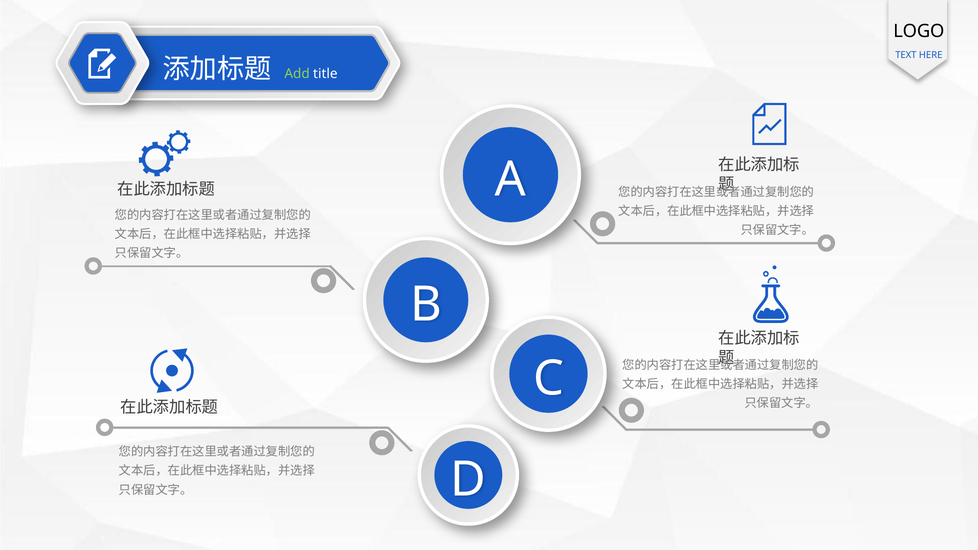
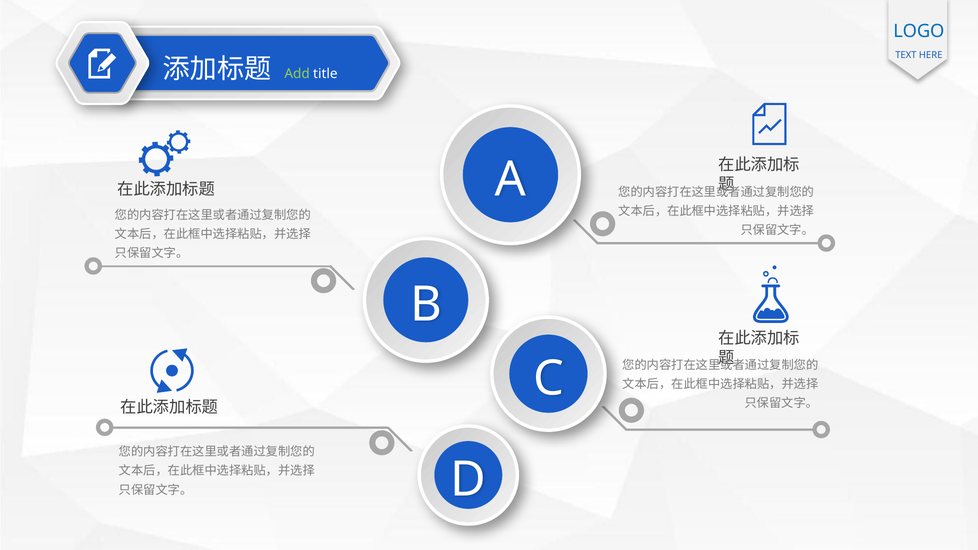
LOGO colour: black -> blue
